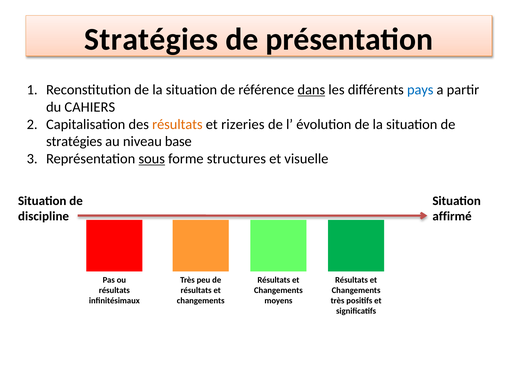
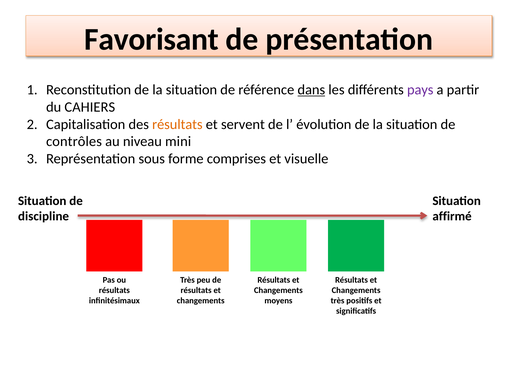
Stratégies at (151, 39): Stratégies -> Favorisant
pays colour: blue -> purple
rizeries: rizeries -> servent
stratégies at (74, 142): stratégies -> contrôles
base: base -> mini
sous underline: present -> none
structures: structures -> comprises
